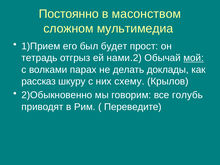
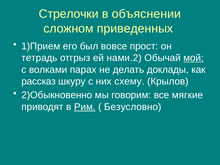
Постоянно: Постоянно -> Стрелочки
масонством: масонством -> объяснении
мультимедиа: мультимедиа -> приведенных
будет: будет -> вовсе
голубь: голубь -> мягкие
Рим underline: none -> present
Переведите: Переведите -> Безусловно
